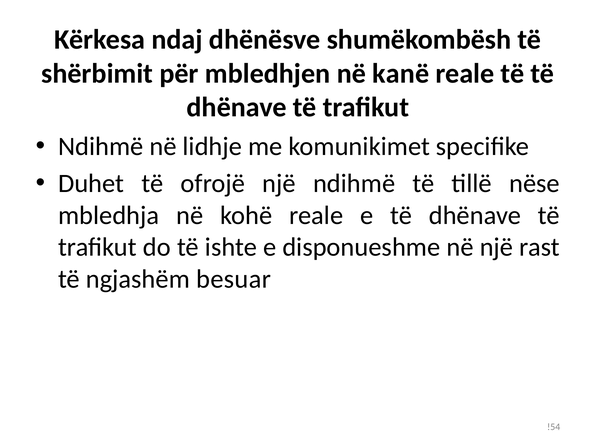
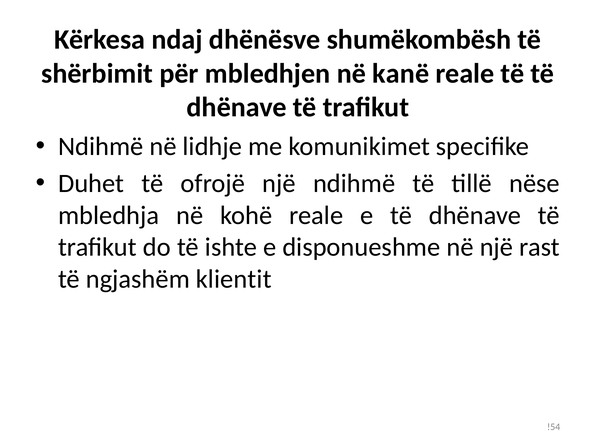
besuar: besuar -> klientit
